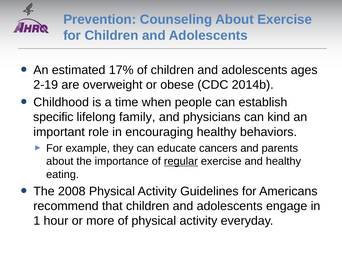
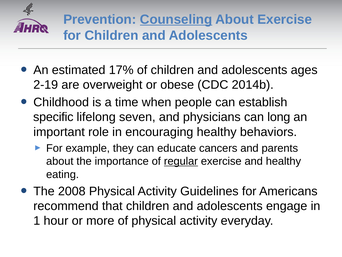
Counseling underline: none -> present
family: family -> seven
kind: kind -> long
